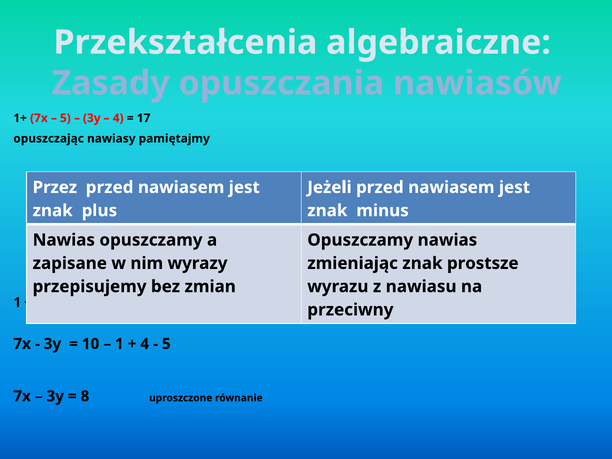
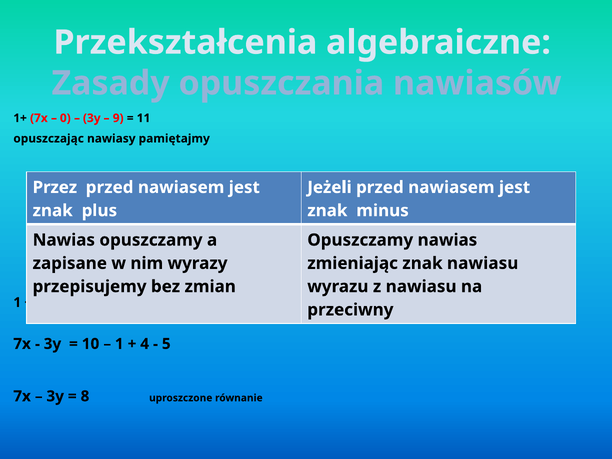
5 at (65, 118): 5 -> 0
4 at (118, 118): 4 -> 9
17: 17 -> 11
znak prostsze: prostsze -> nawiasu
